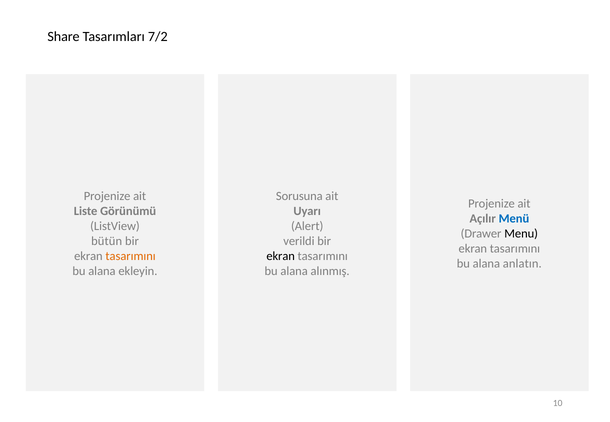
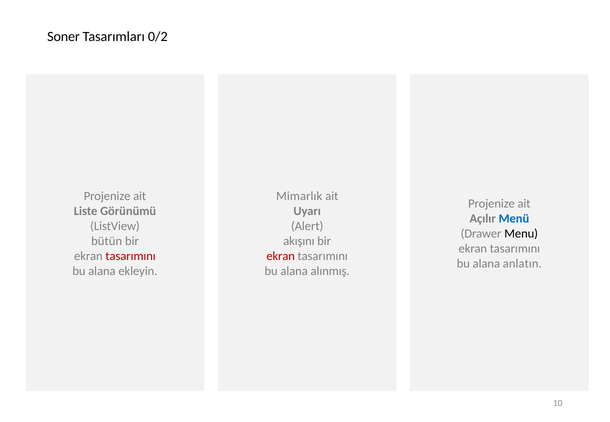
Share: Share -> Soner
7/2: 7/2 -> 0/2
Sorusuna: Sorusuna -> Mimarlık
verildi: verildi -> akışını
tasarımını at (131, 256) colour: orange -> red
ekran at (281, 256) colour: black -> red
